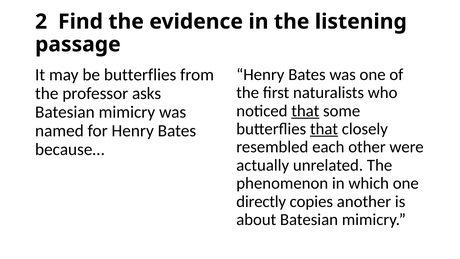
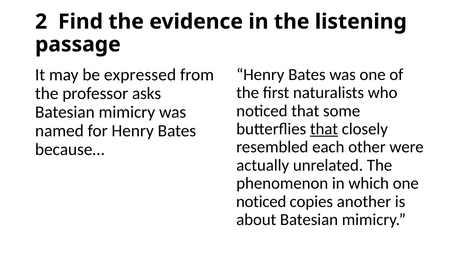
be butterflies: butterflies -> expressed
that at (305, 111) underline: present -> none
directly at (261, 201): directly -> noticed
